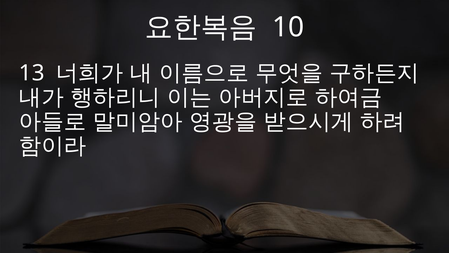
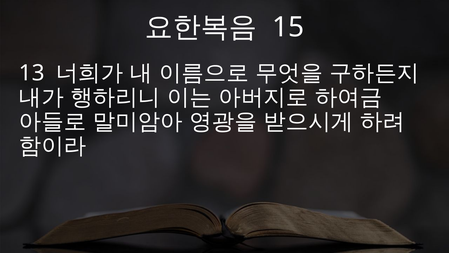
10: 10 -> 15
